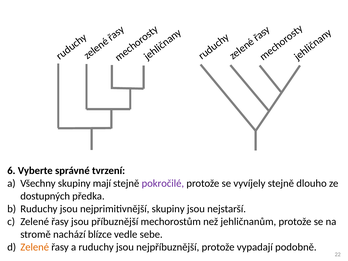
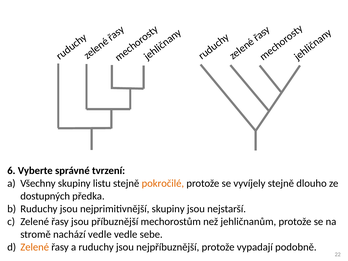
mají: mají -> listu
pokročilé colour: purple -> orange
nachází blízce: blízce -> vedle
